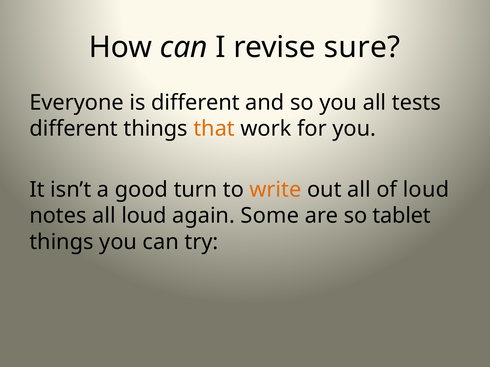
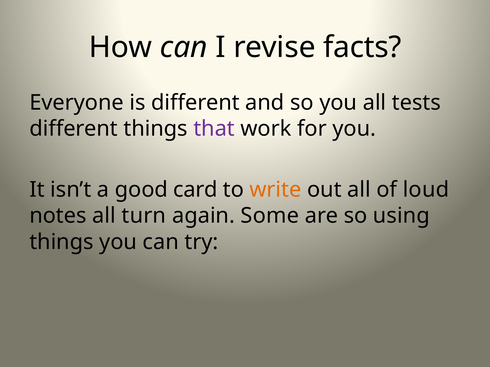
sure: sure -> facts
that colour: orange -> purple
turn: turn -> card
all loud: loud -> turn
tablet: tablet -> using
